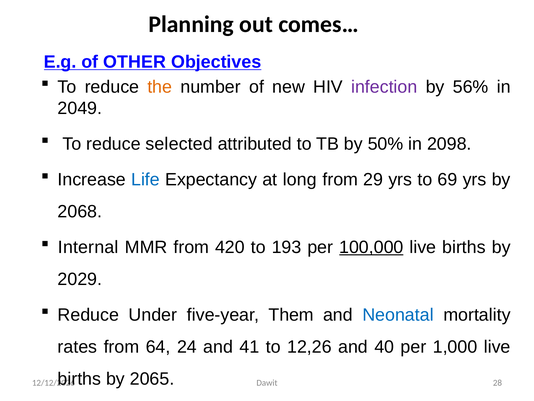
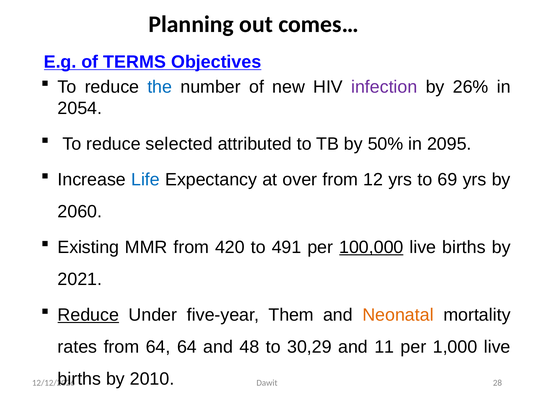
OTHER: OTHER -> TERMS
the colour: orange -> blue
56%: 56% -> 26%
2049: 2049 -> 2054
2098: 2098 -> 2095
long: long -> over
29: 29 -> 12
2068: 2068 -> 2060
Internal: Internal -> Existing
193: 193 -> 491
2029: 2029 -> 2021
Reduce at (88, 315) underline: none -> present
Neonatal colour: blue -> orange
64 24: 24 -> 64
41: 41 -> 48
12,26: 12,26 -> 30,29
40: 40 -> 11
2065: 2065 -> 2010
